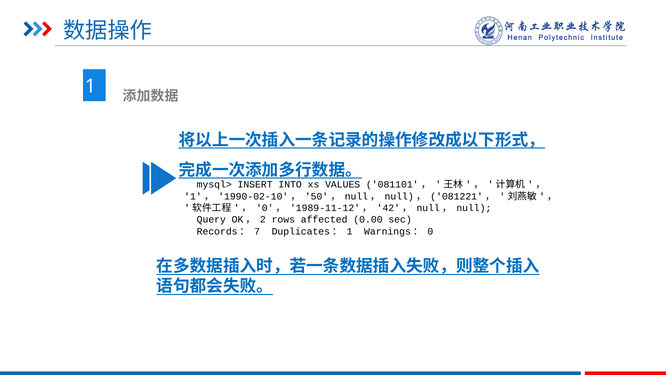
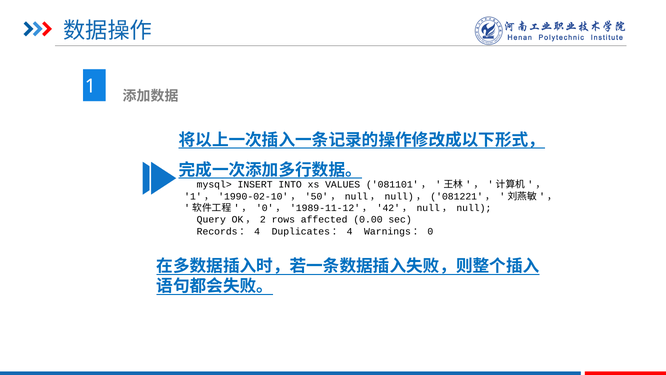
Records： 7: 7 -> 4
Duplicates： 1: 1 -> 4
